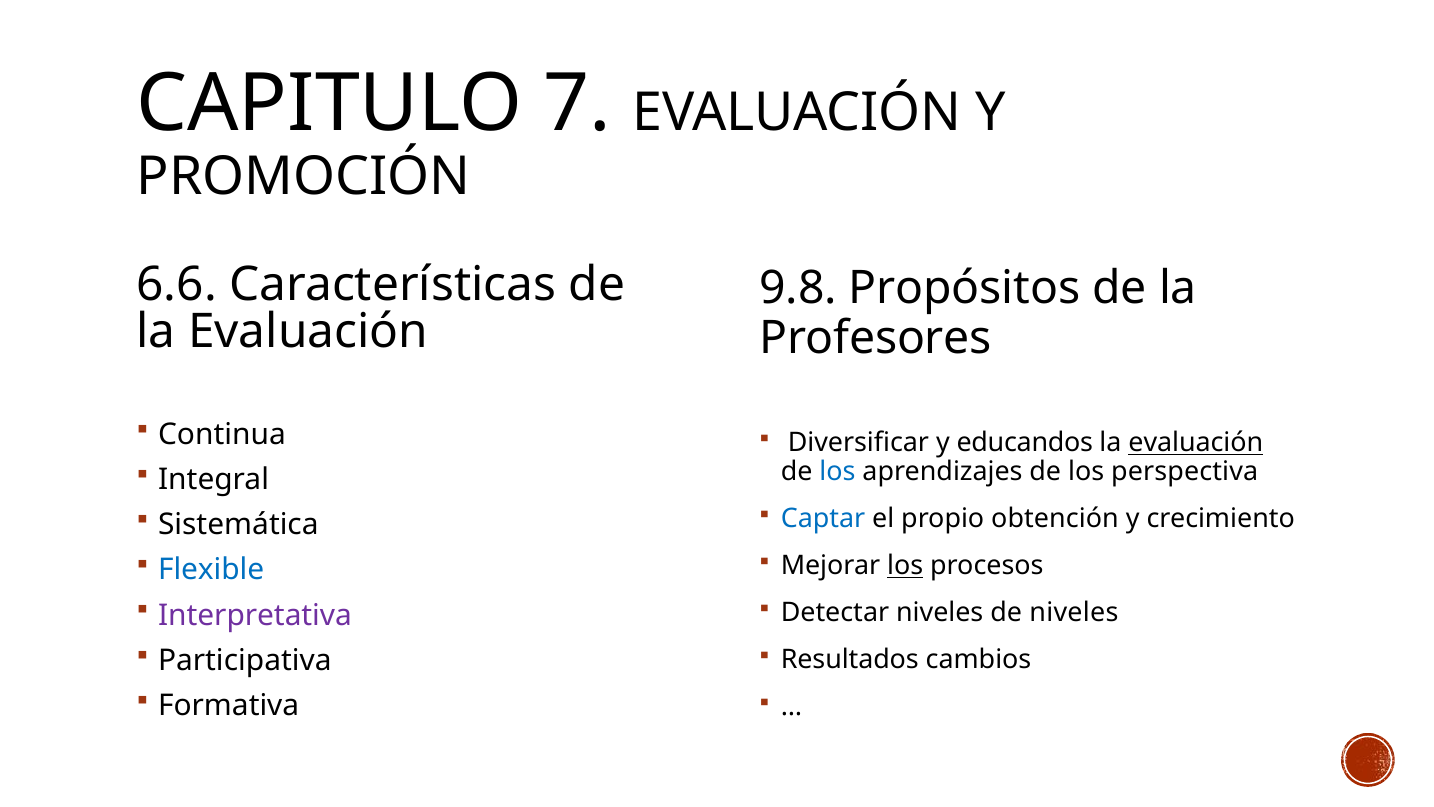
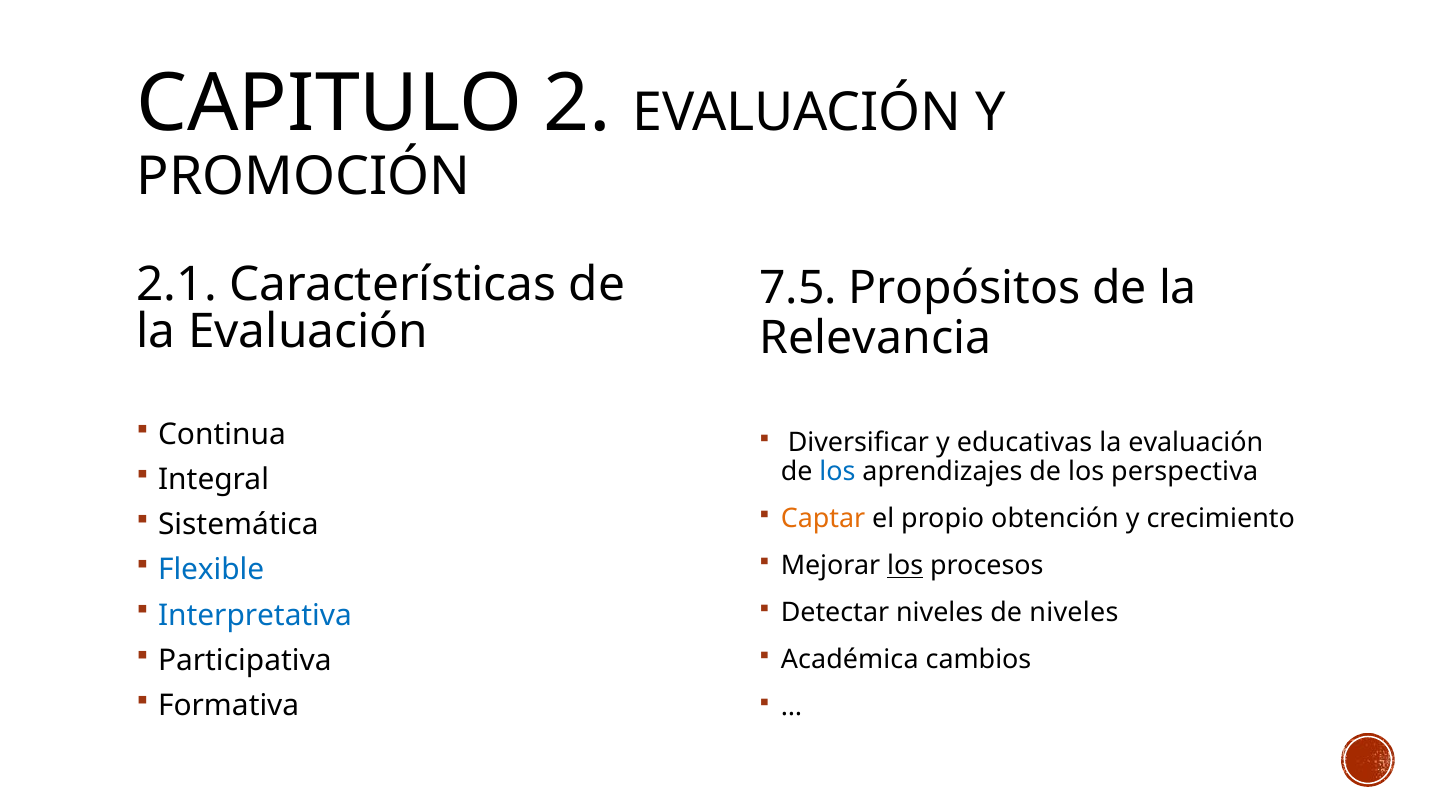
7: 7 -> 2
6.6: 6.6 -> 2.1
9.8: 9.8 -> 7.5
Profesores: Profesores -> Relevancia
educandos: educandos -> educativas
evaluación at (1196, 443) underline: present -> none
Captar colour: blue -> orange
Interpretativa colour: purple -> blue
Resultados: Resultados -> Académica
